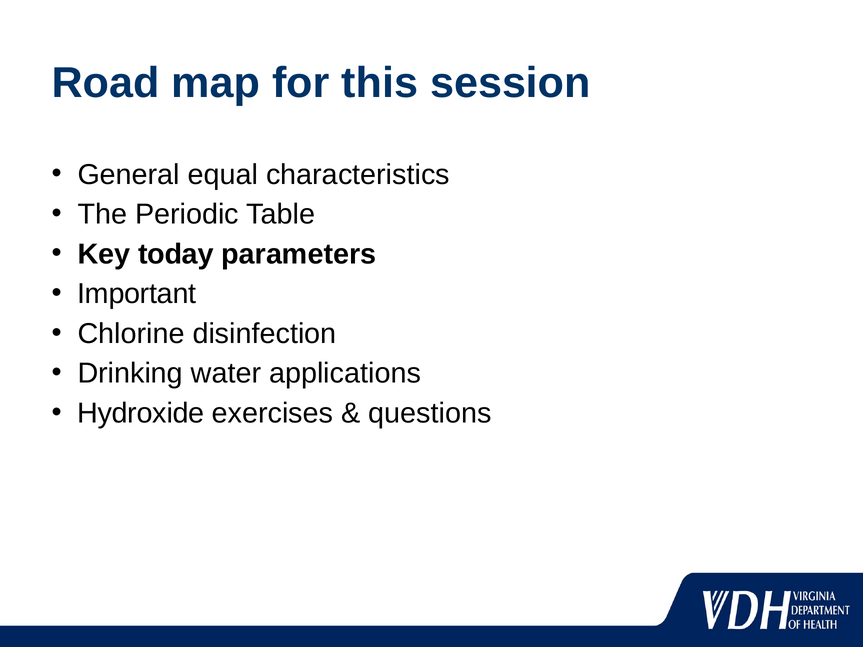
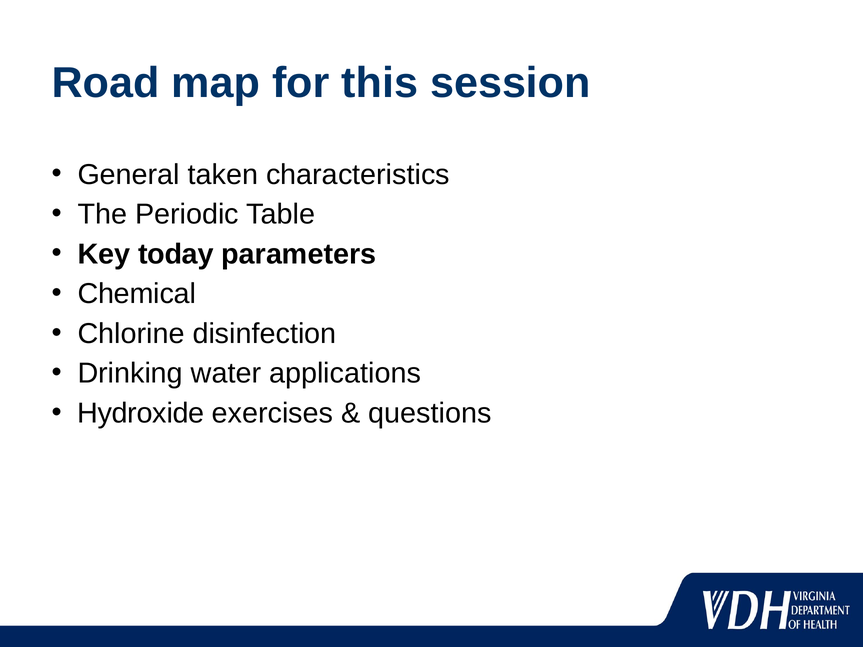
equal: equal -> taken
Important: Important -> Chemical
